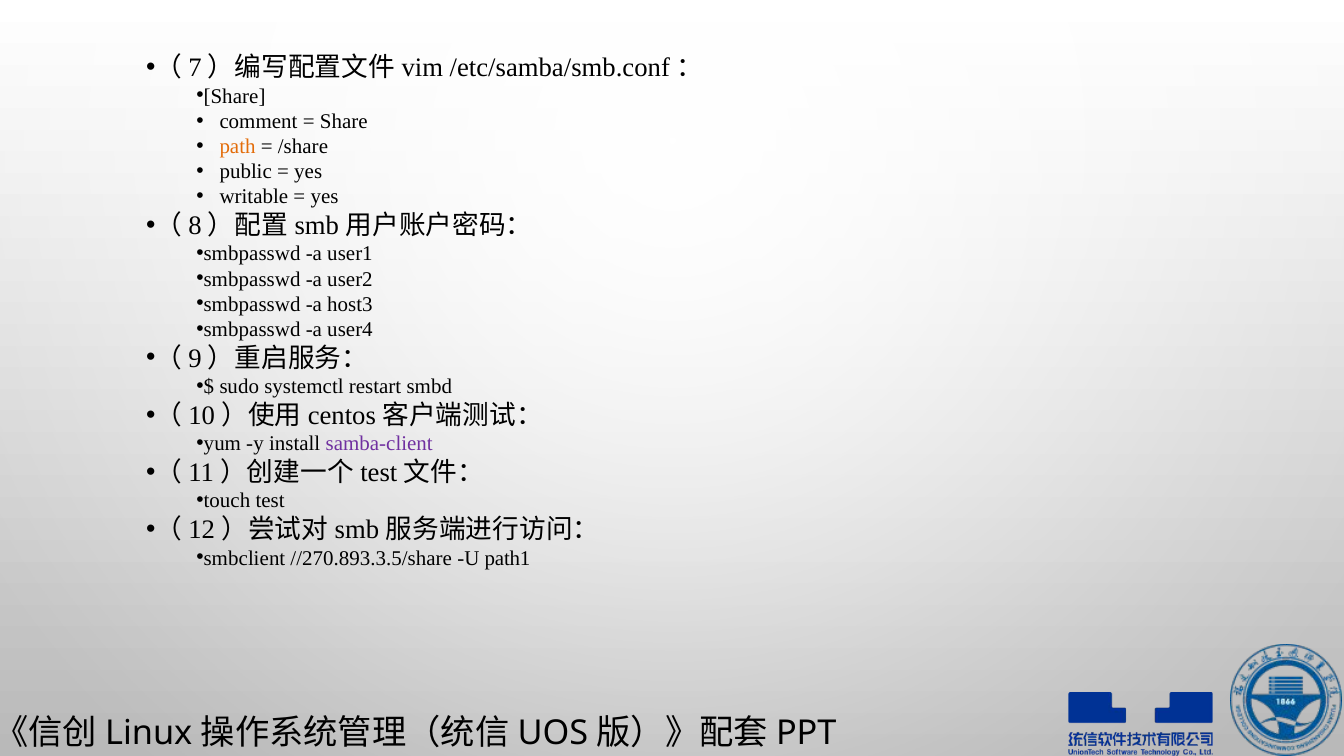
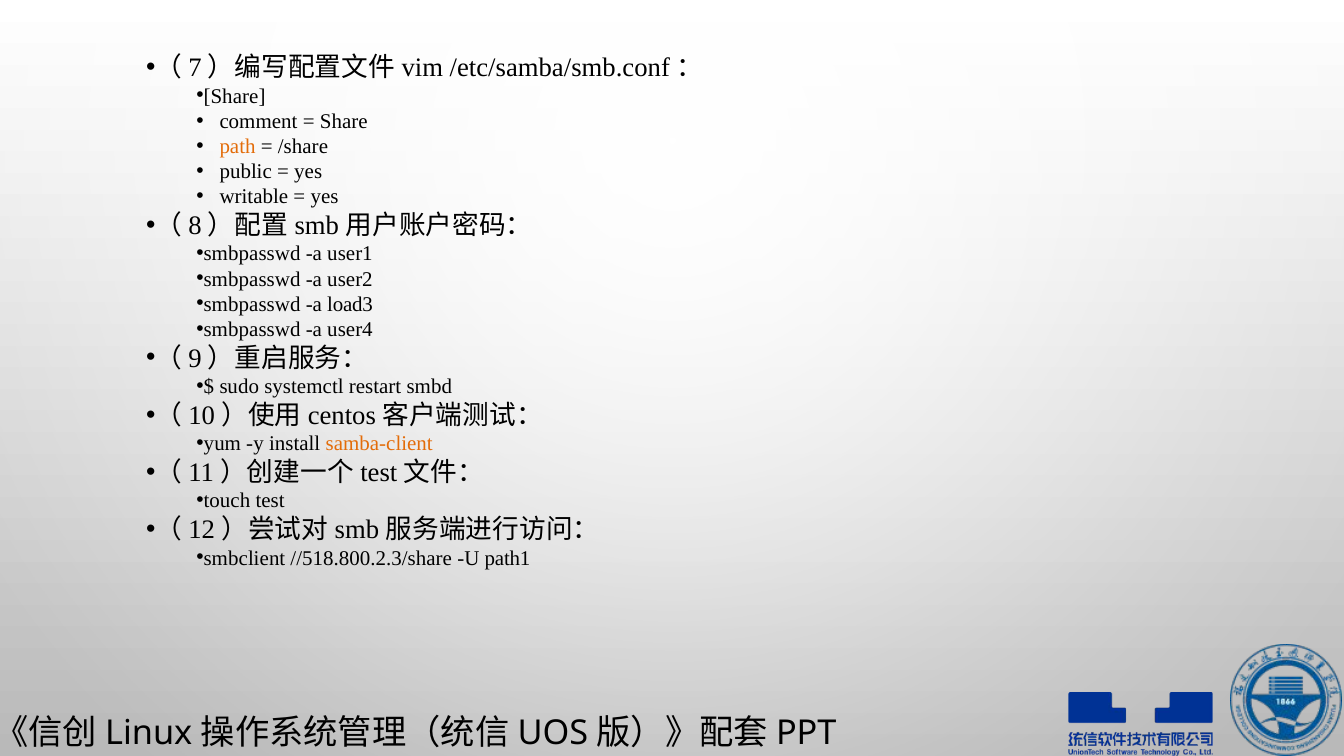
host3: host3 -> load3
samba-client colour: purple -> orange
//270.893.3.5/share: //270.893.3.5/share -> //518.800.2.3/share
